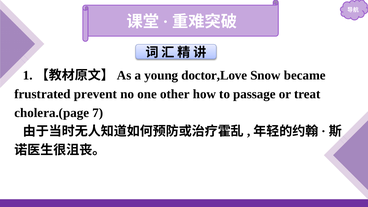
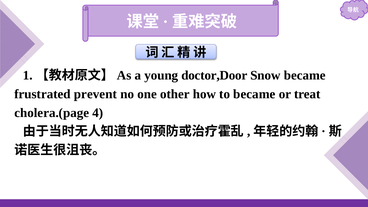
doctor,Love: doctor,Love -> doctor,Door
to passage: passage -> became
7: 7 -> 4
